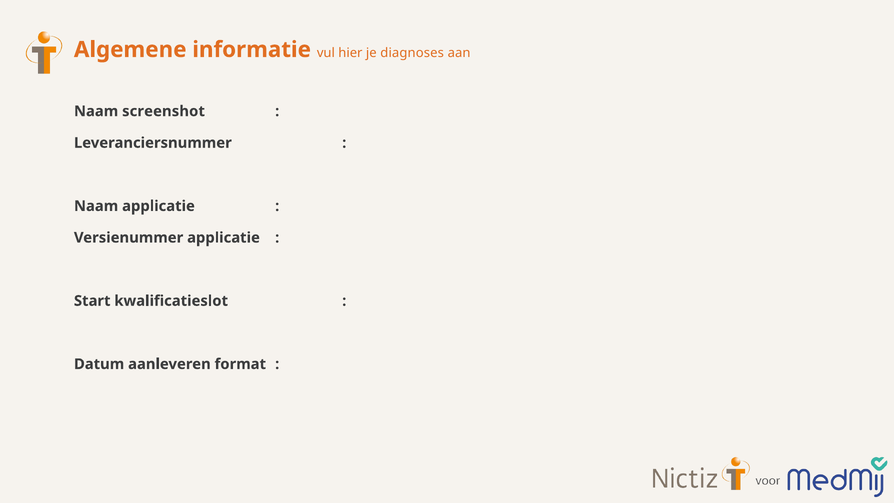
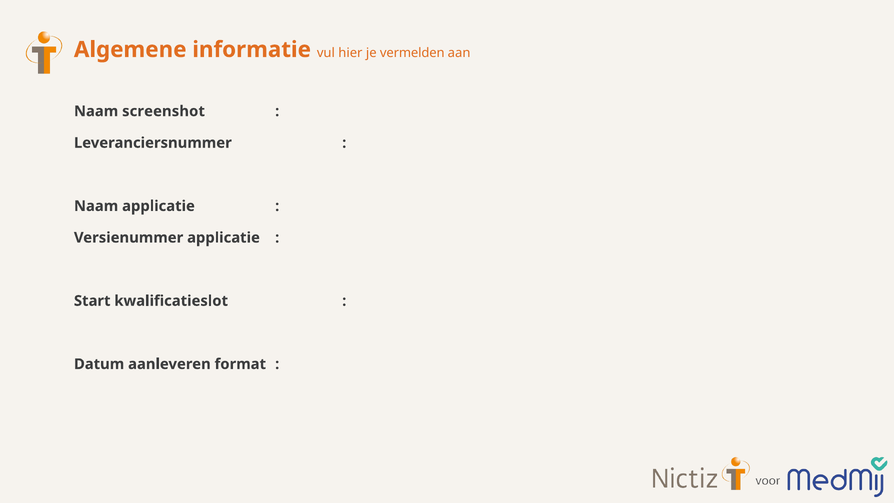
diagnoses: diagnoses -> vermelden
